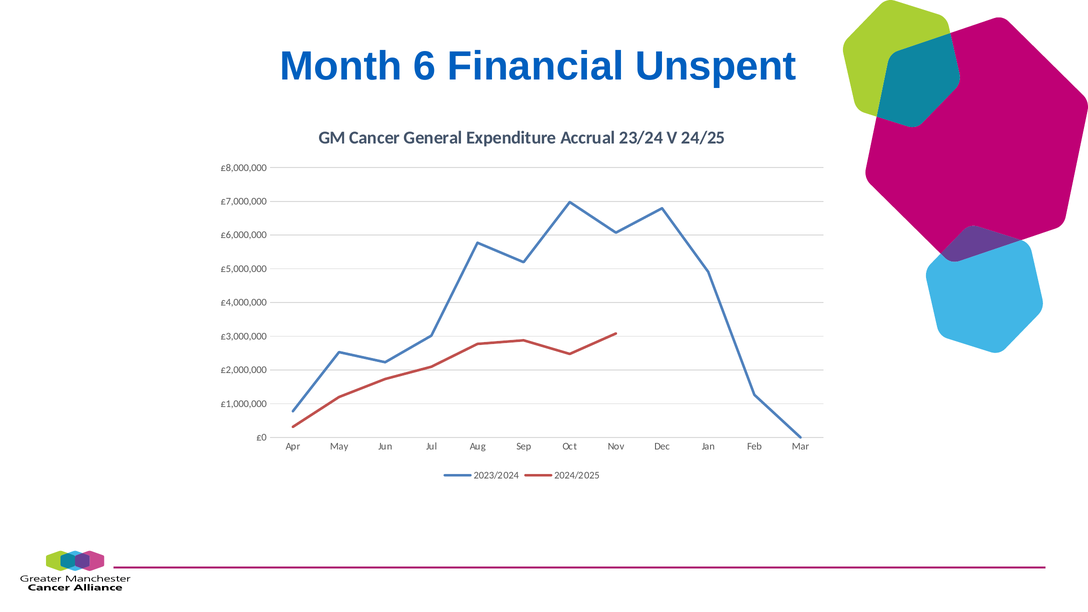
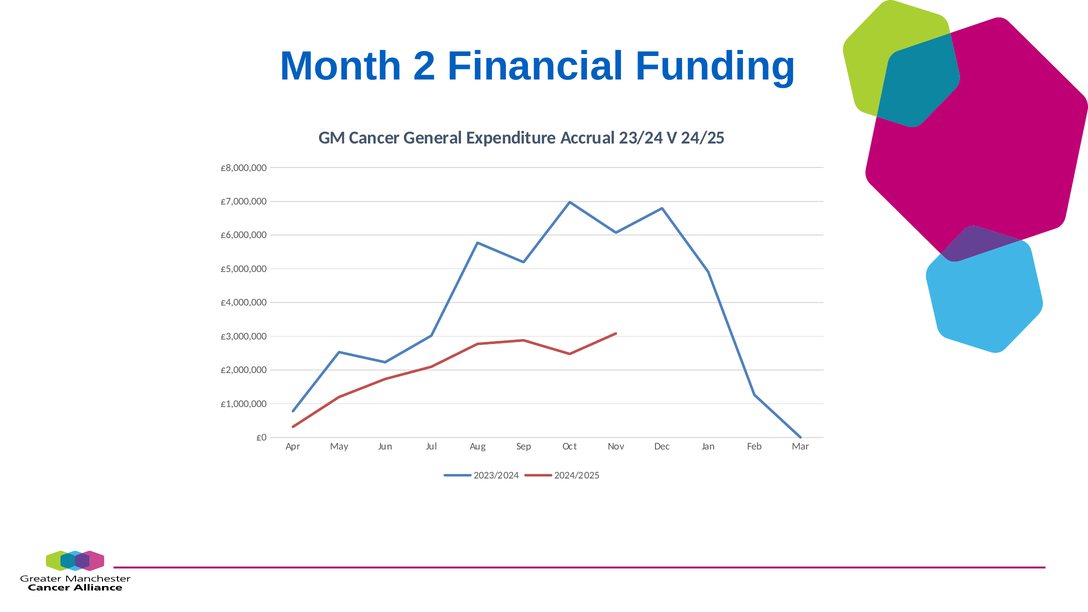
6: 6 -> 2
Unspent: Unspent -> Funding
